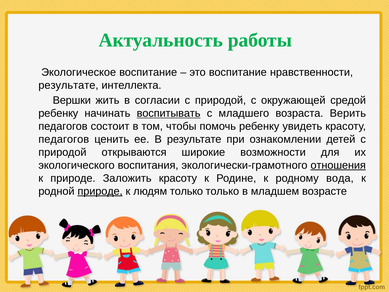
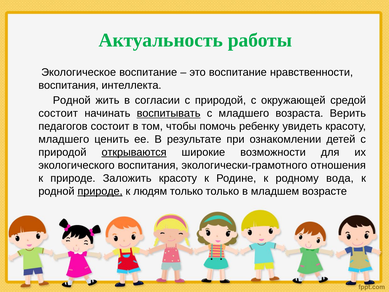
результате at (68, 85): результате -> воспитания
Вершки at (72, 100): Вершки -> Родной
ребенку at (58, 113): ребенку -> состоит
педагогов at (64, 139): педагогов -> младшего
открываются underline: none -> present
отношения underline: present -> none
